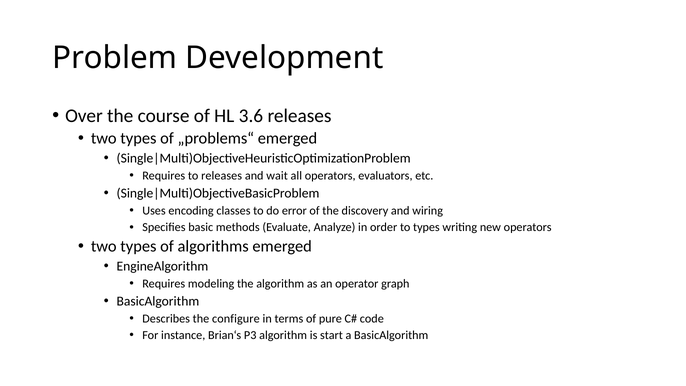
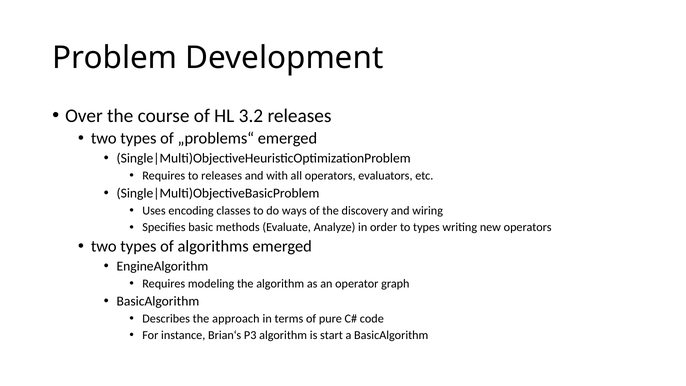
3.6: 3.6 -> 3.2
wait: wait -> with
error: error -> ways
configure: configure -> approach
